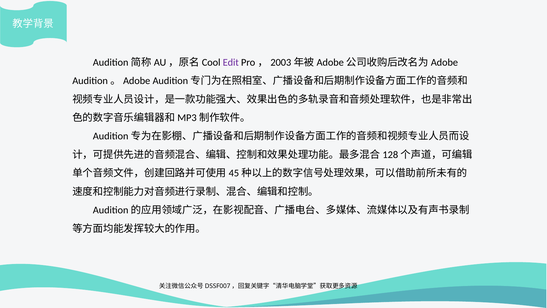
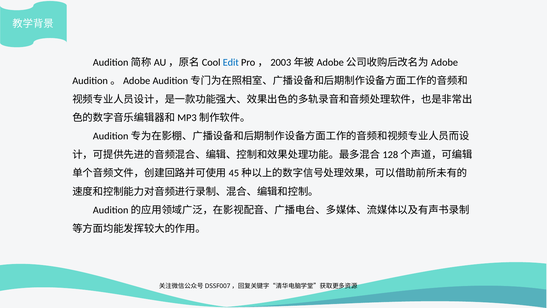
Edit colour: purple -> blue
